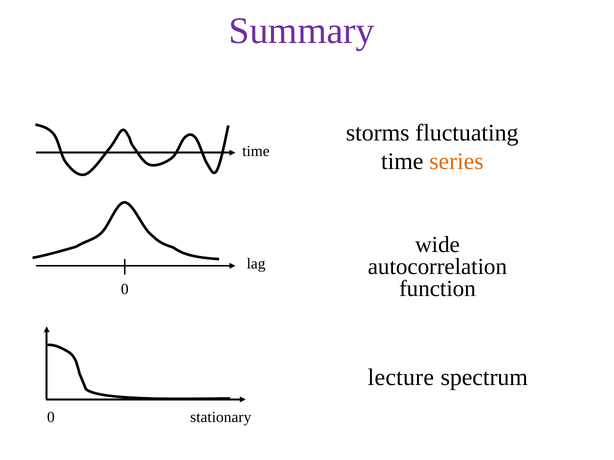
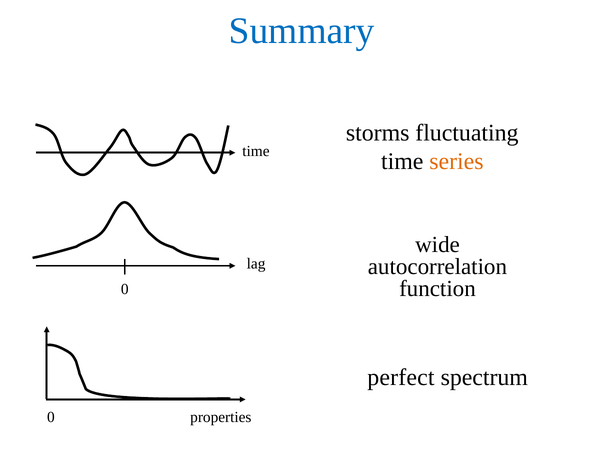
Summary colour: purple -> blue
lecture: lecture -> perfect
stationary: stationary -> properties
